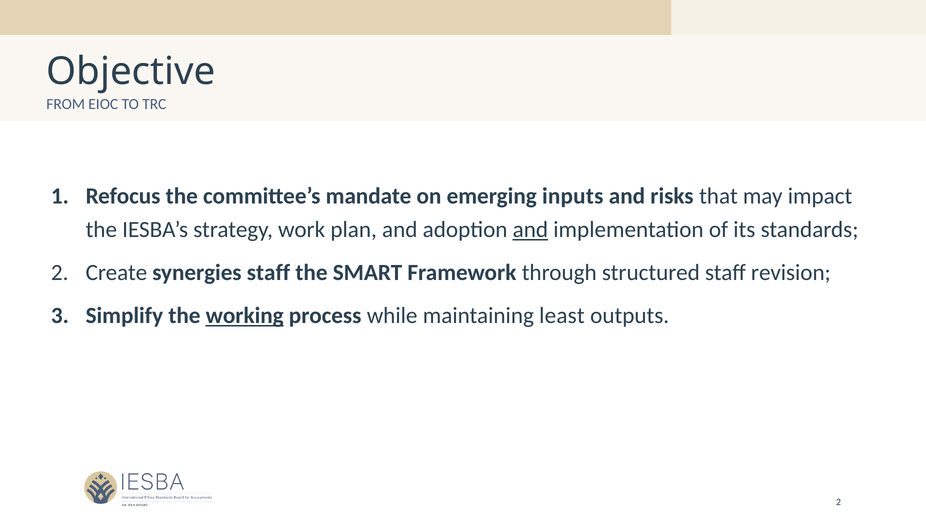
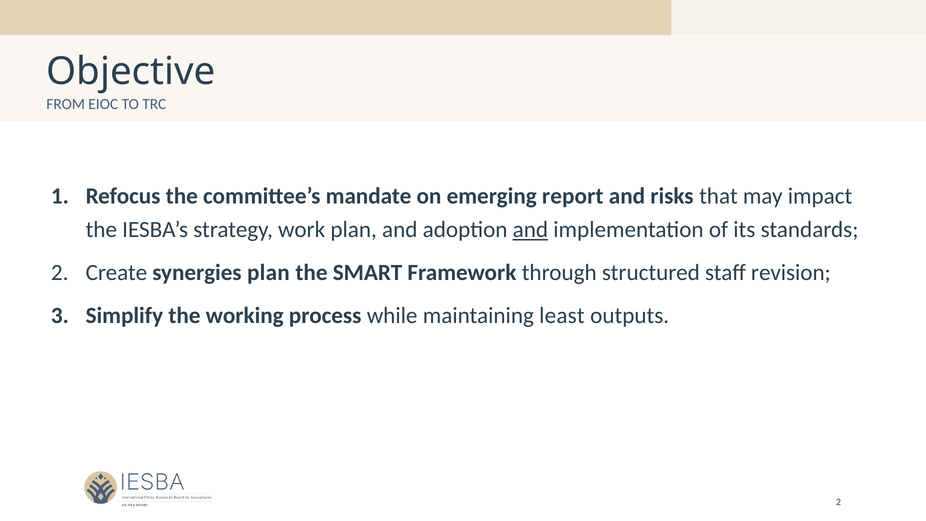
inputs: inputs -> report
synergies staff: staff -> plan
working underline: present -> none
